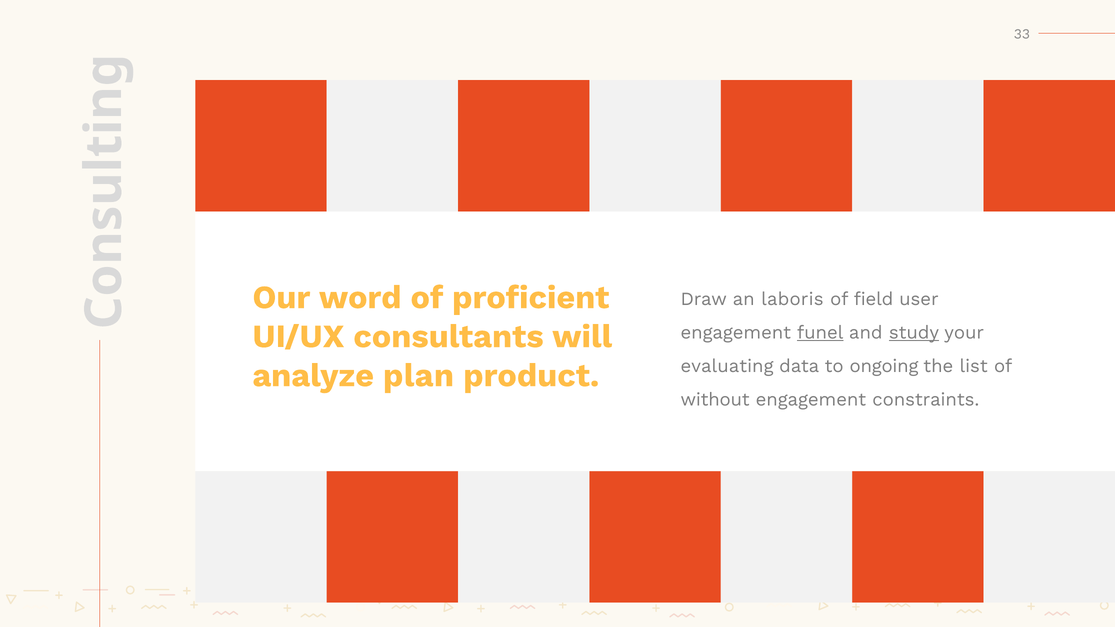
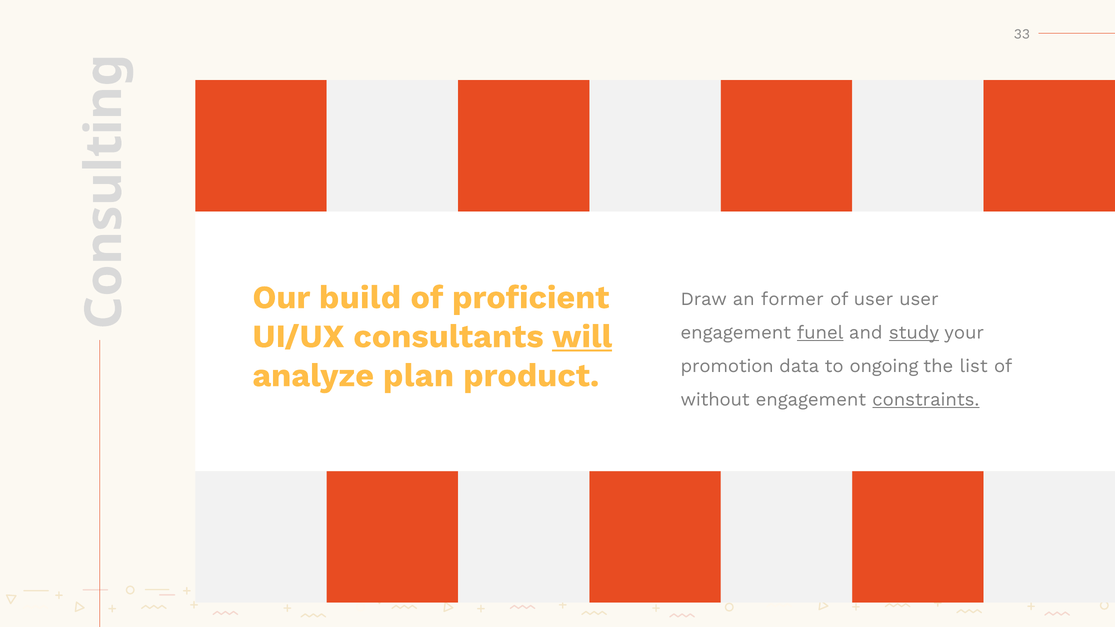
word: word -> build
laboris: laboris -> former
of field: field -> user
will underline: none -> present
evaluating: evaluating -> promotion
constraints underline: none -> present
